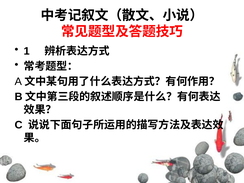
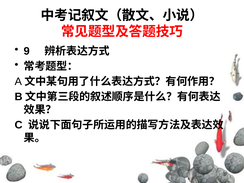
1: 1 -> 9
